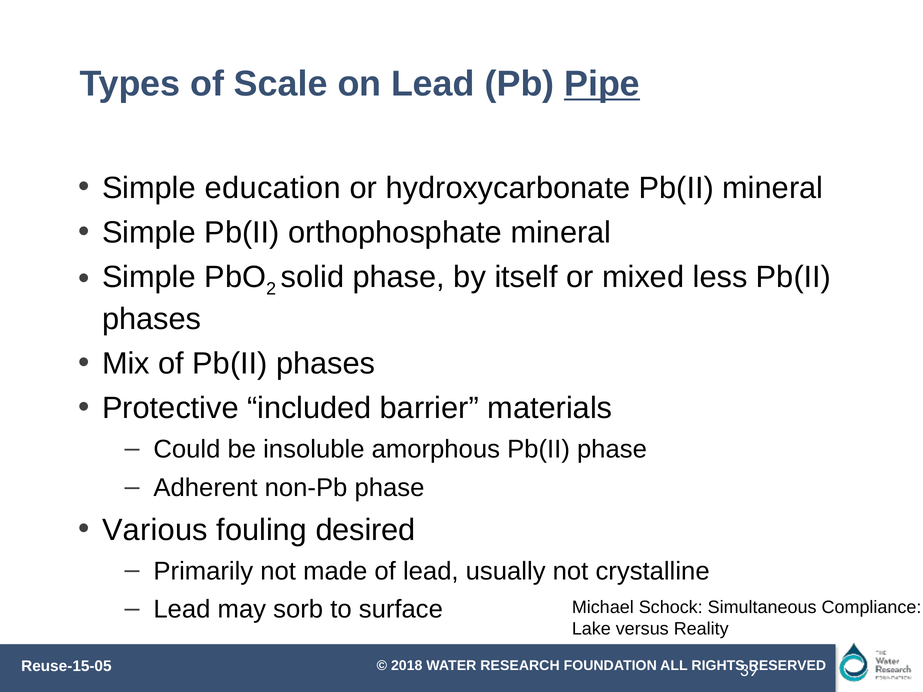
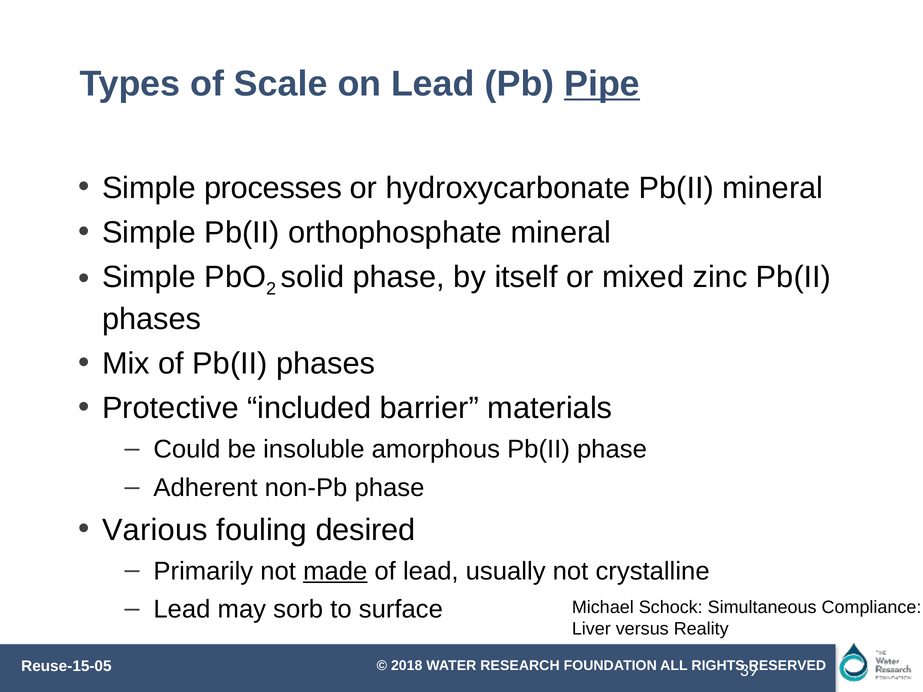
education: education -> processes
less: less -> zinc
made underline: none -> present
Lake: Lake -> Liver
